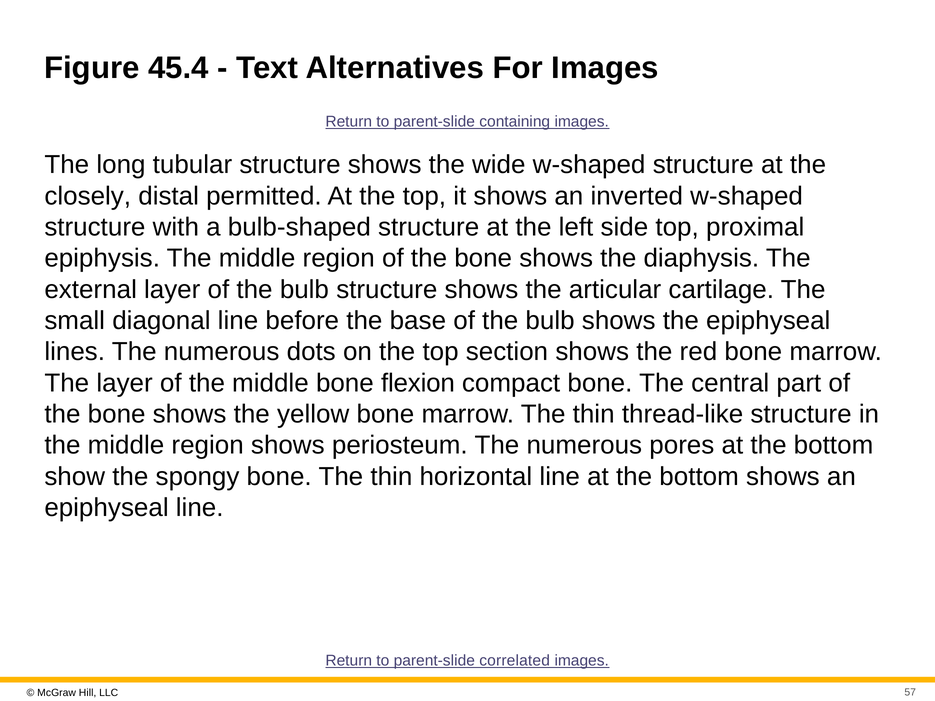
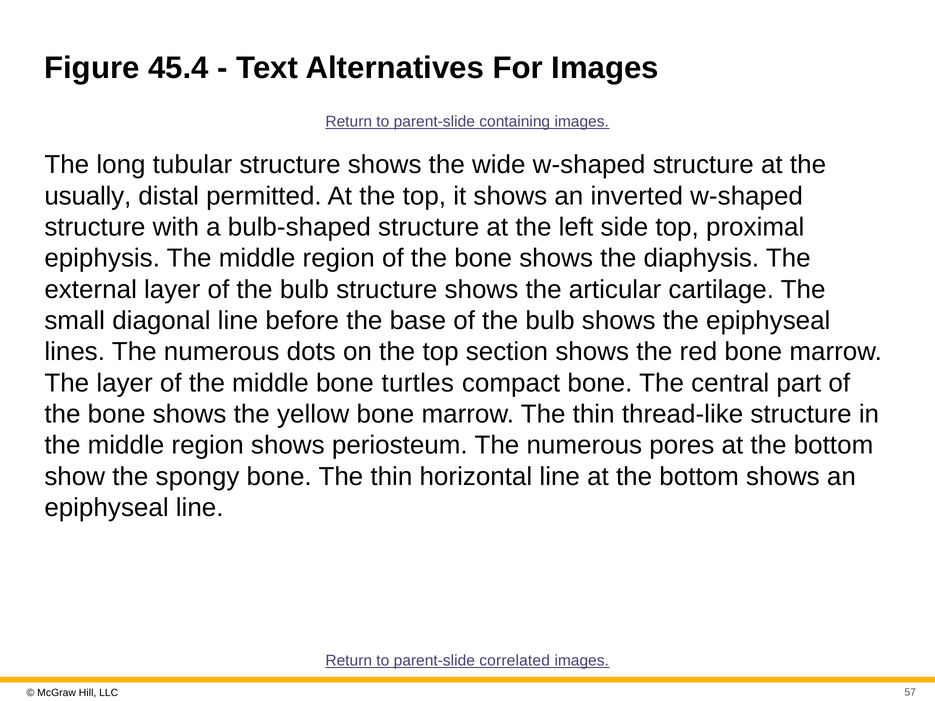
closely: closely -> usually
flexion: flexion -> turtles
